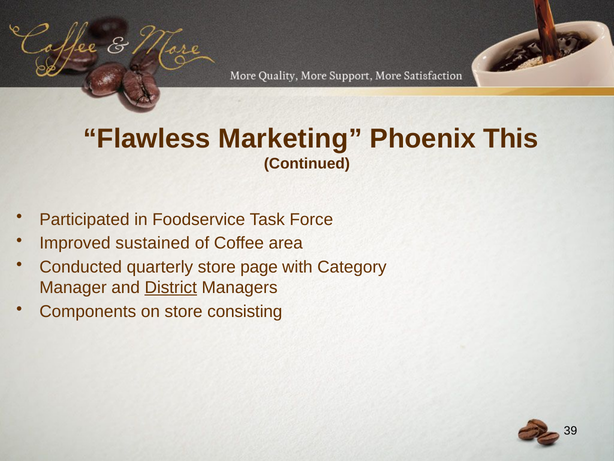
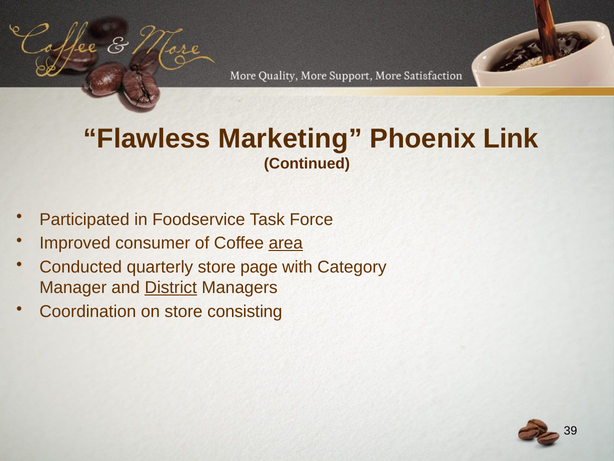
This: This -> Link
sustained: sustained -> consumer
area underline: none -> present
Components: Components -> Coordination
